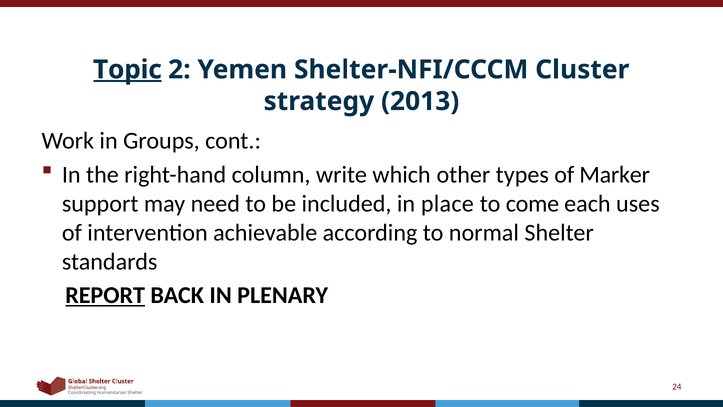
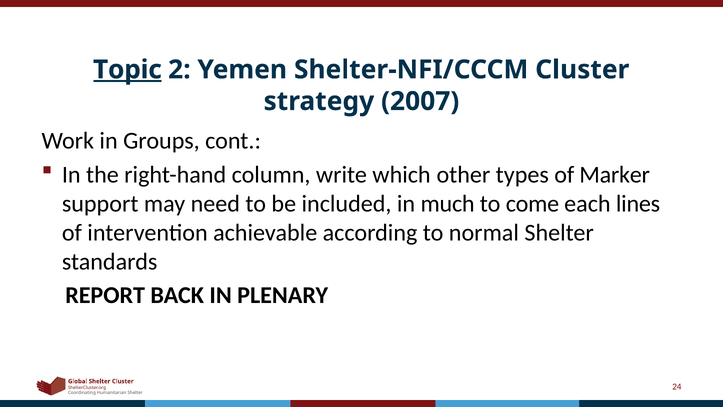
2013: 2013 -> 2007
place: place -> much
uses: uses -> lines
REPORT underline: present -> none
